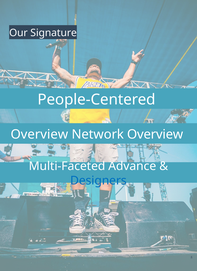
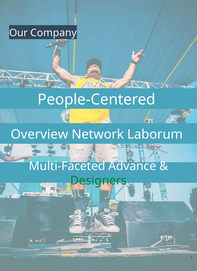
Signature: Signature -> Company
Network Overview: Overview -> Laborum
Designers colour: blue -> green
